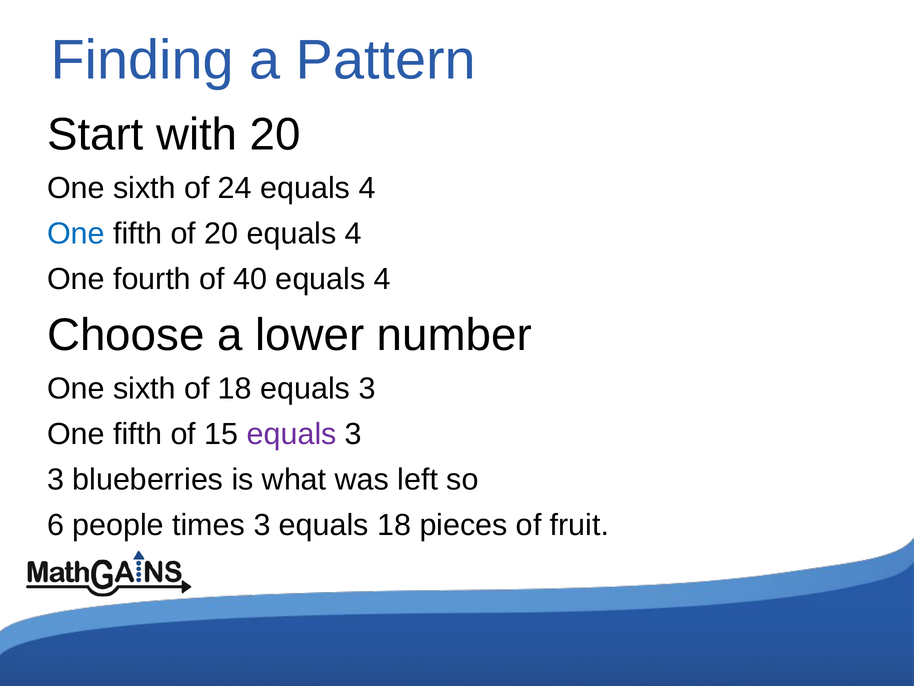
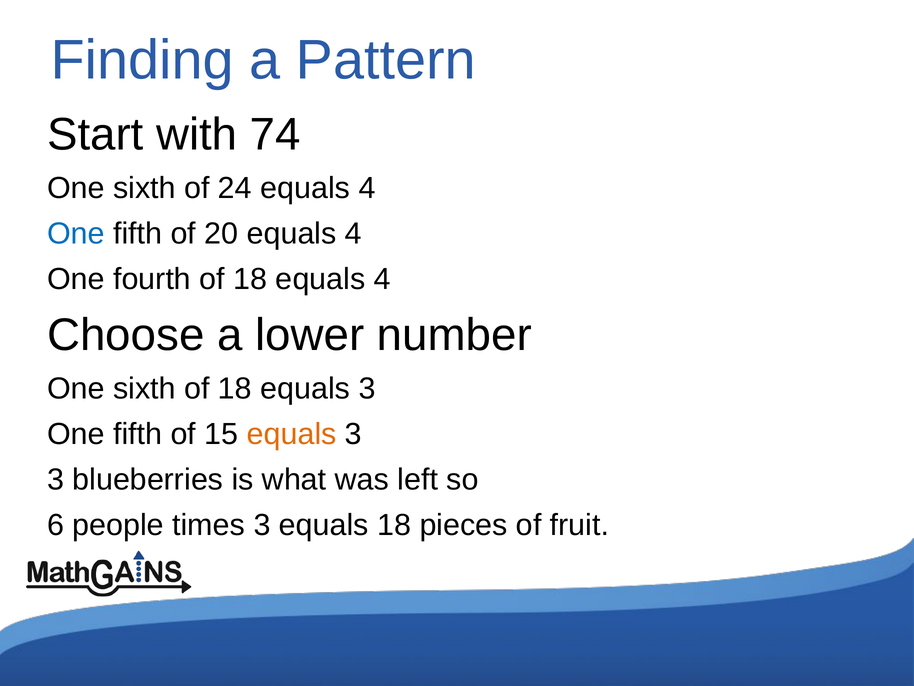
with 20: 20 -> 74
fourth of 40: 40 -> 18
equals at (292, 434) colour: purple -> orange
